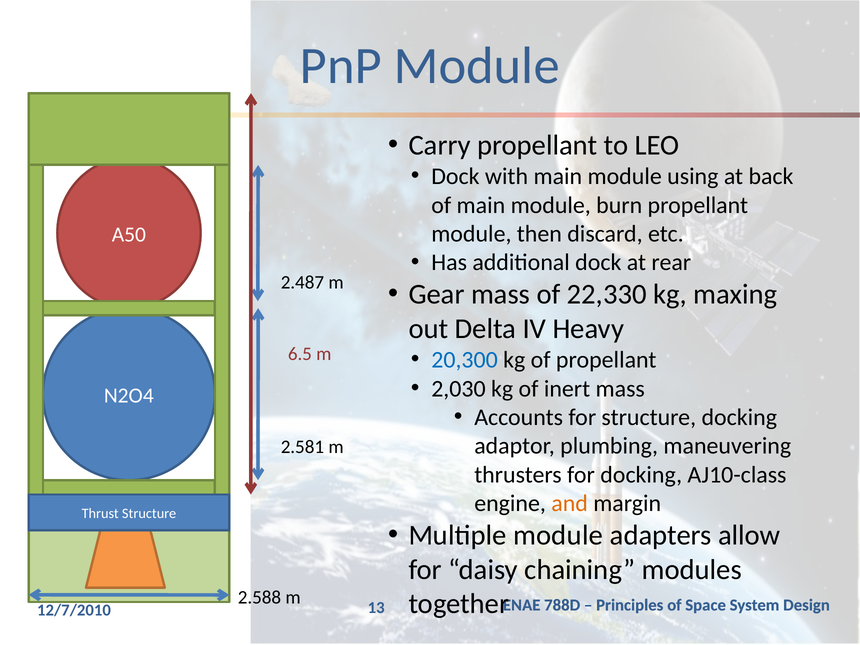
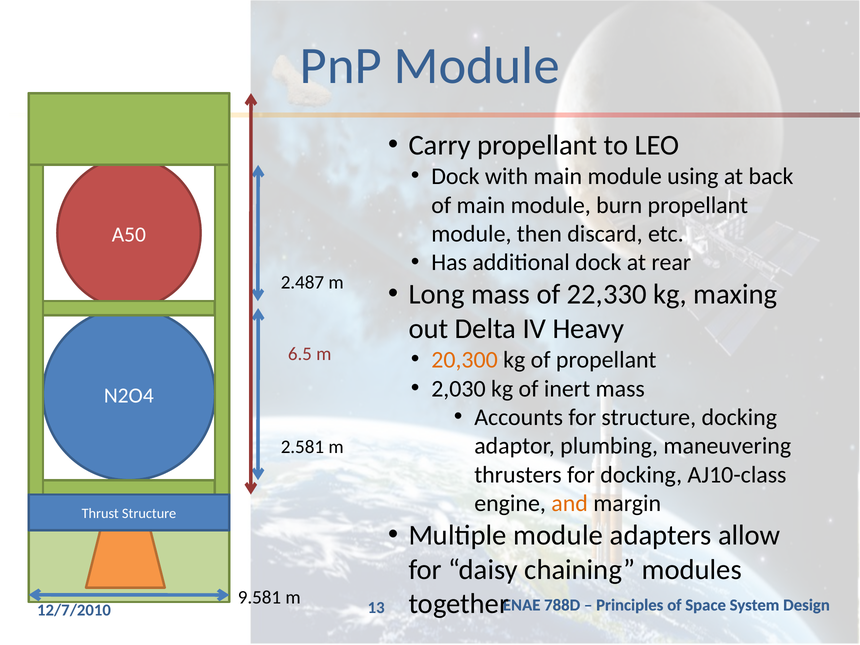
Gear: Gear -> Long
20,300 colour: blue -> orange
2.588: 2.588 -> 9.581
